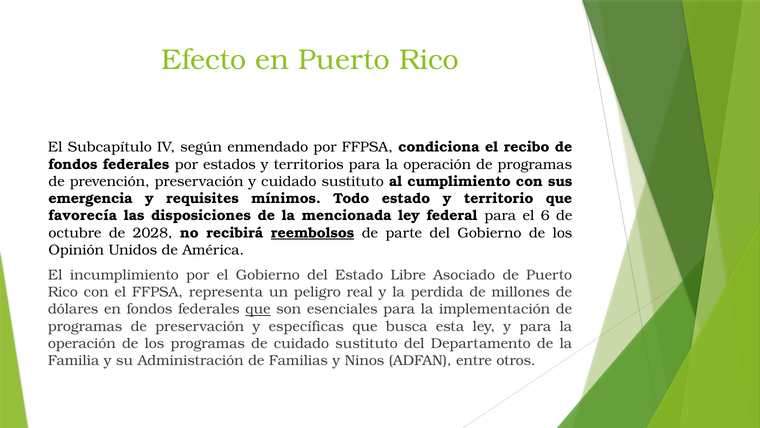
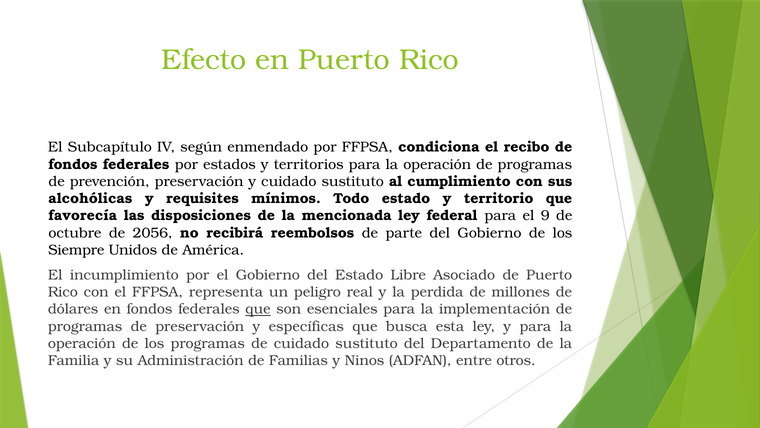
emergencia: emergencia -> alcohólicas
6: 6 -> 9
2028: 2028 -> 2056
reembolsos underline: present -> none
Opinión: Opinión -> Siempre
